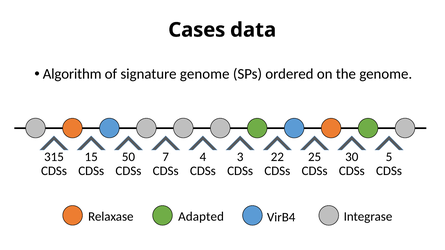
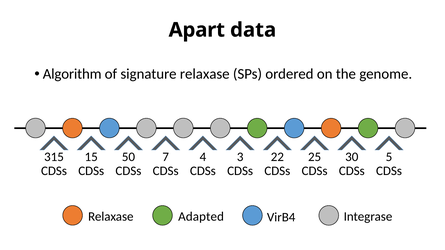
Cases: Cases -> Apart
signature genome: genome -> relaxase
